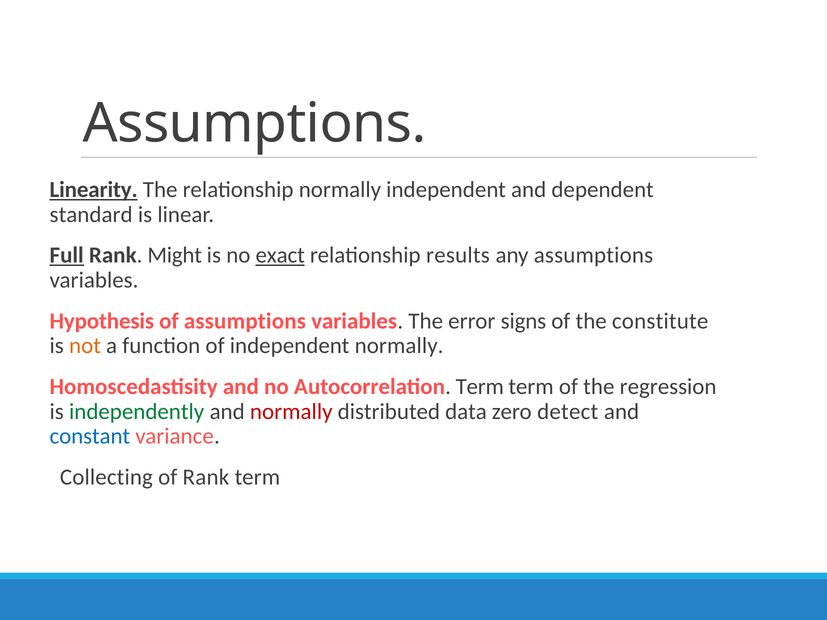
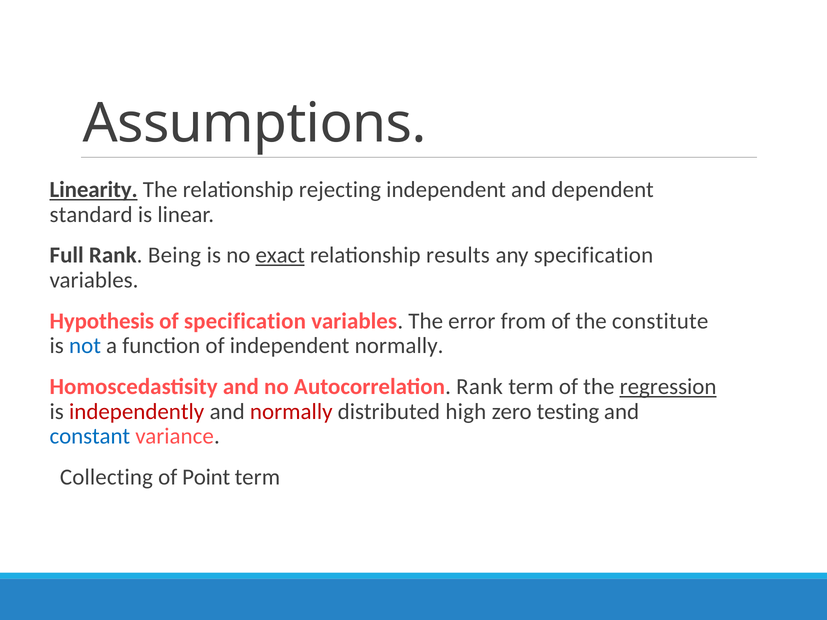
relationship normally: normally -> rejecting
Full underline: present -> none
Might: Might -> Being
any assumptions: assumptions -> specification
of assumptions: assumptions -> specification
signs: signs -> from
not colour: orange -> blue
Autocorrelation Term: Term -> Rank
regression underline: none -> present
independently colour: green -> red
data: data -> high
detect: detect -> testing
of Rank: Rank -> Point
